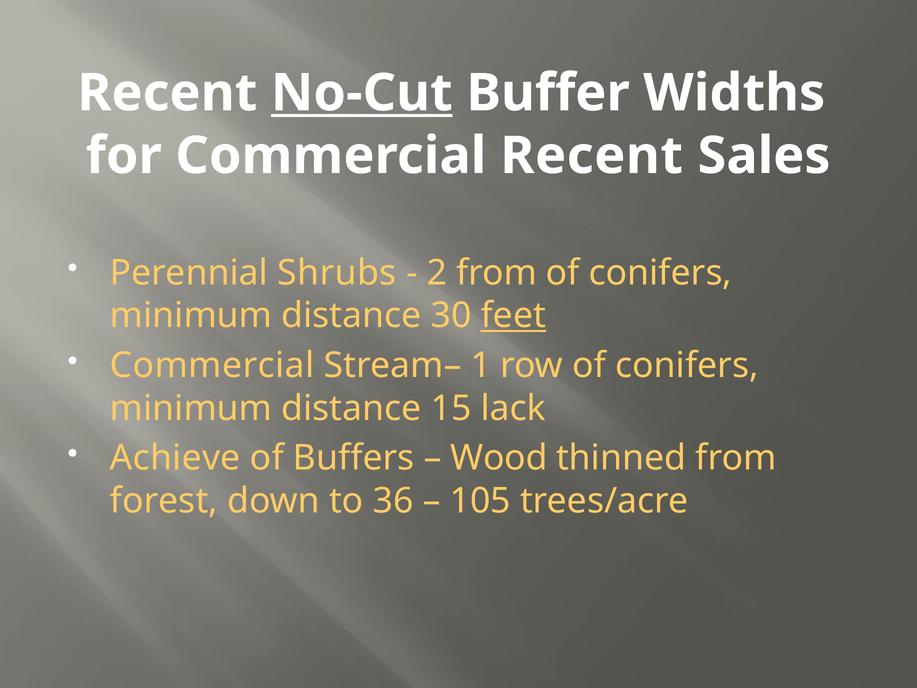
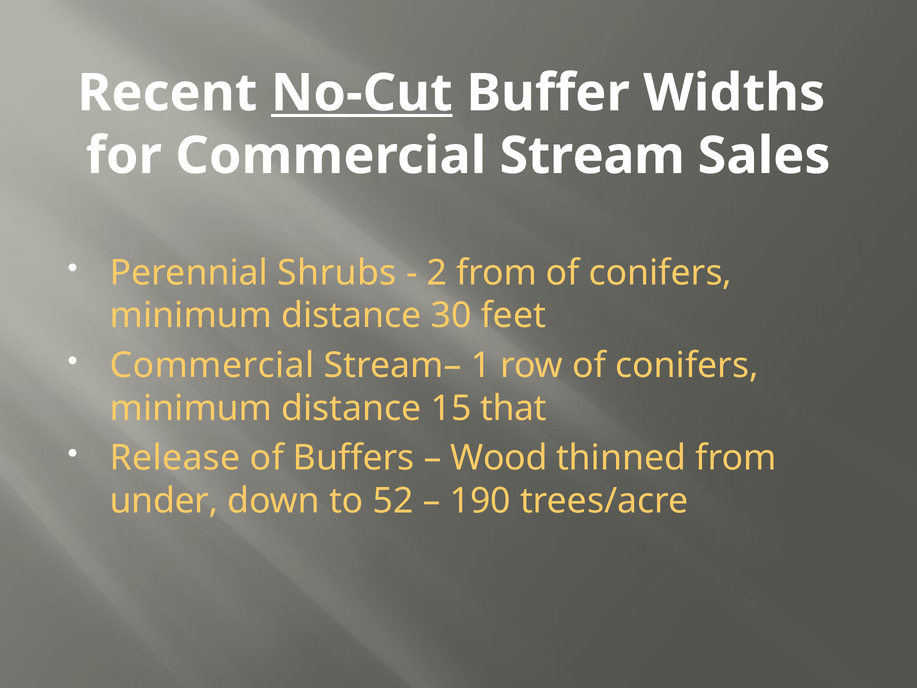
Commercial Recent: Recent -> Stream
feet underline: present -> none
lack: lack -> that
Achieve: Achieve -> Release
forest: forest -> under
36: 36 -> 52
105: 105 -> 190
